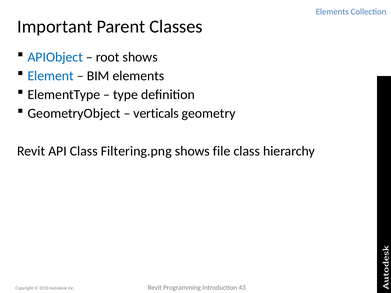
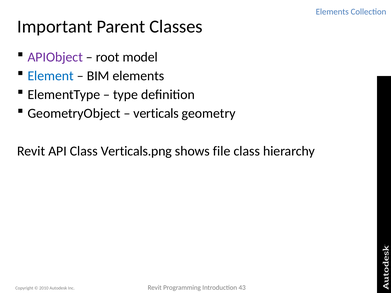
APIObject colour: blue -> purple
root shows: shows -> model
Filtering.png: Filtering.png -> Verticals.png
